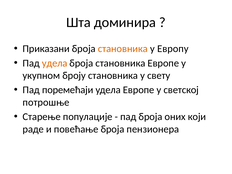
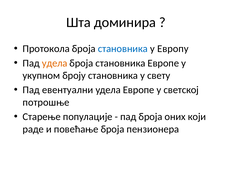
Приказани: Приказани -> Протокола
становника at (123, 49) colour: orange -> blue
поремећаји: поремећаји -> евентуални
